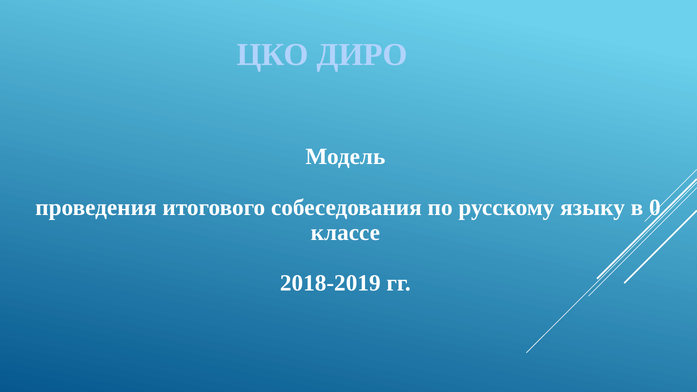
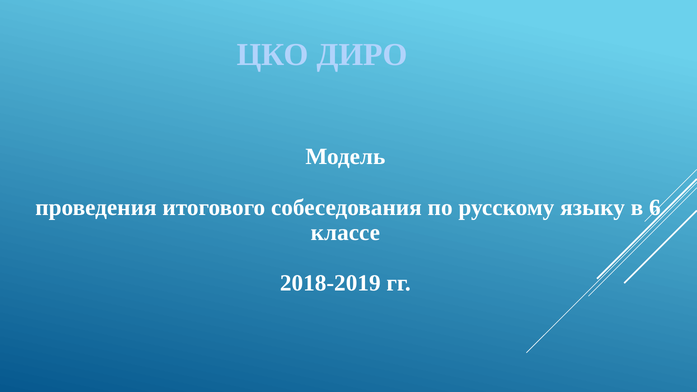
0: 0 -> 6
